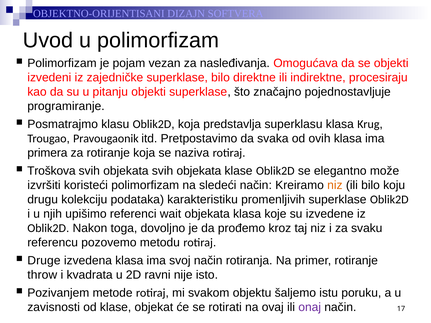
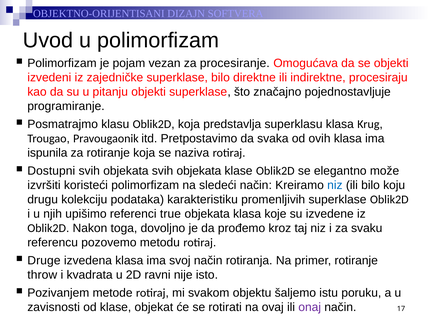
nasleđivanja: nasleđivanja -> procesiranje
primera: primera -> ispunila
Troškova: Troškova -> Dostupni
niz at (335, 185) colour: orange -> blue
wait: wait -> true
